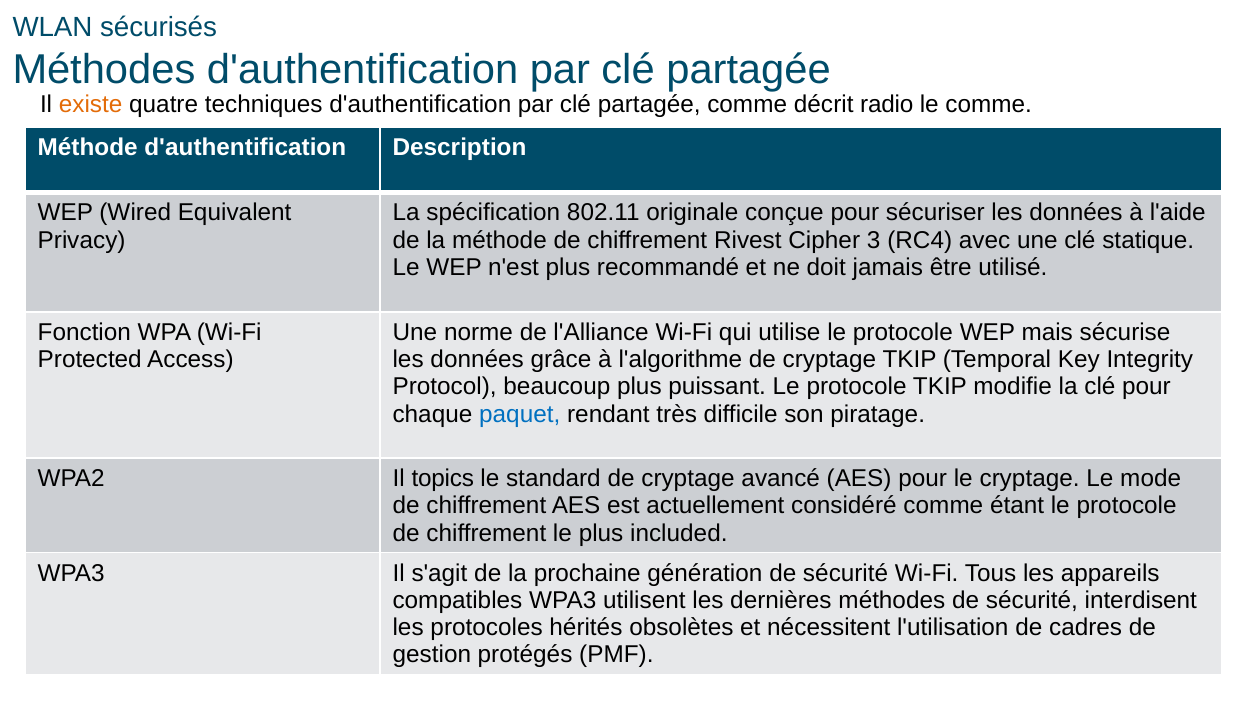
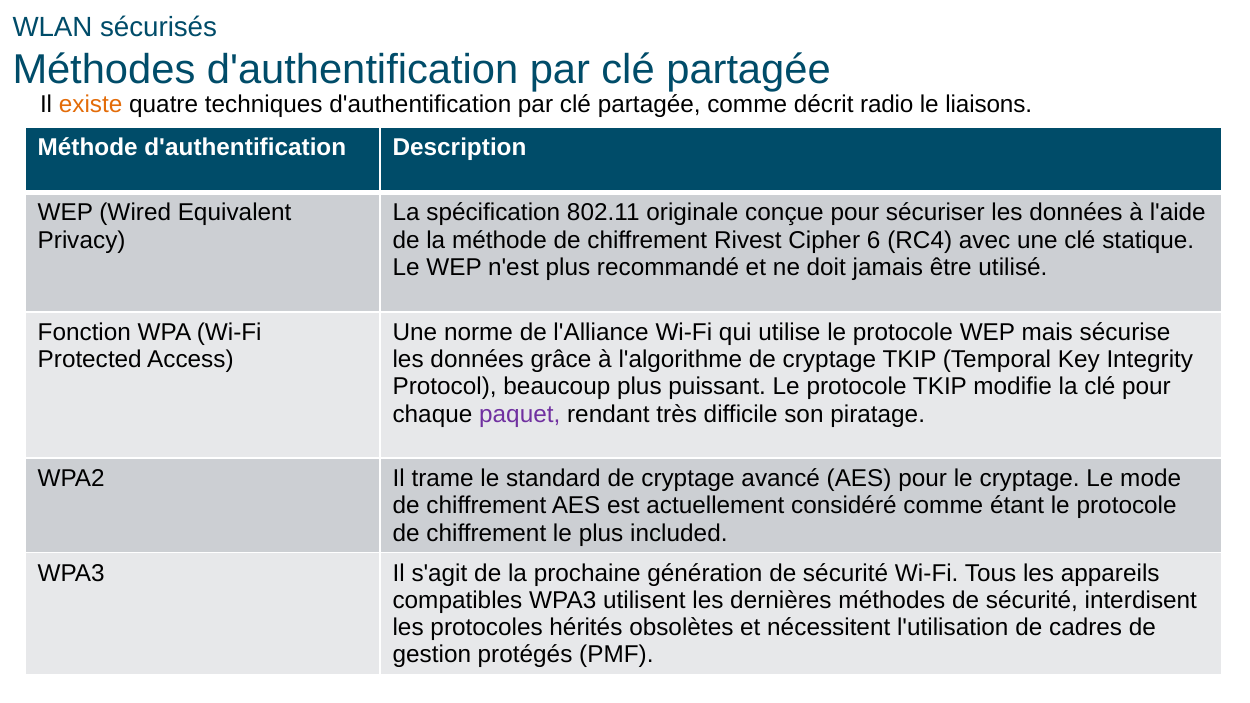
le comme: comme -> liaisons
3: 3 -> 6
paquet colour: blue -> purple
topics: topics -> trame
